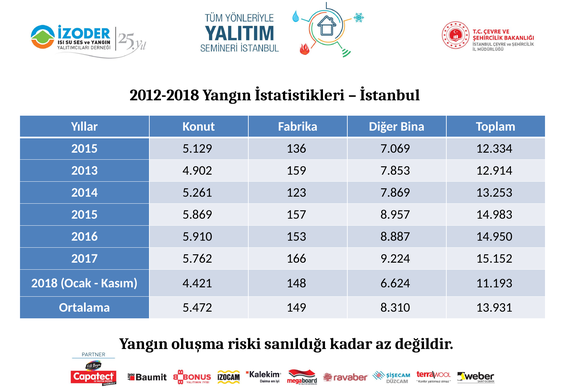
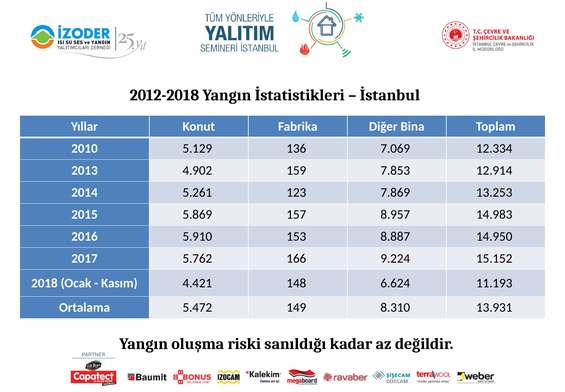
2015 at (84, 148): 2015 -> 2010
